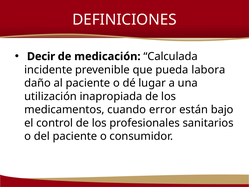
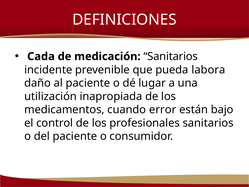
Decir: Decir -> Cada
medicación Calculada: Calculada -> Sanitarios
